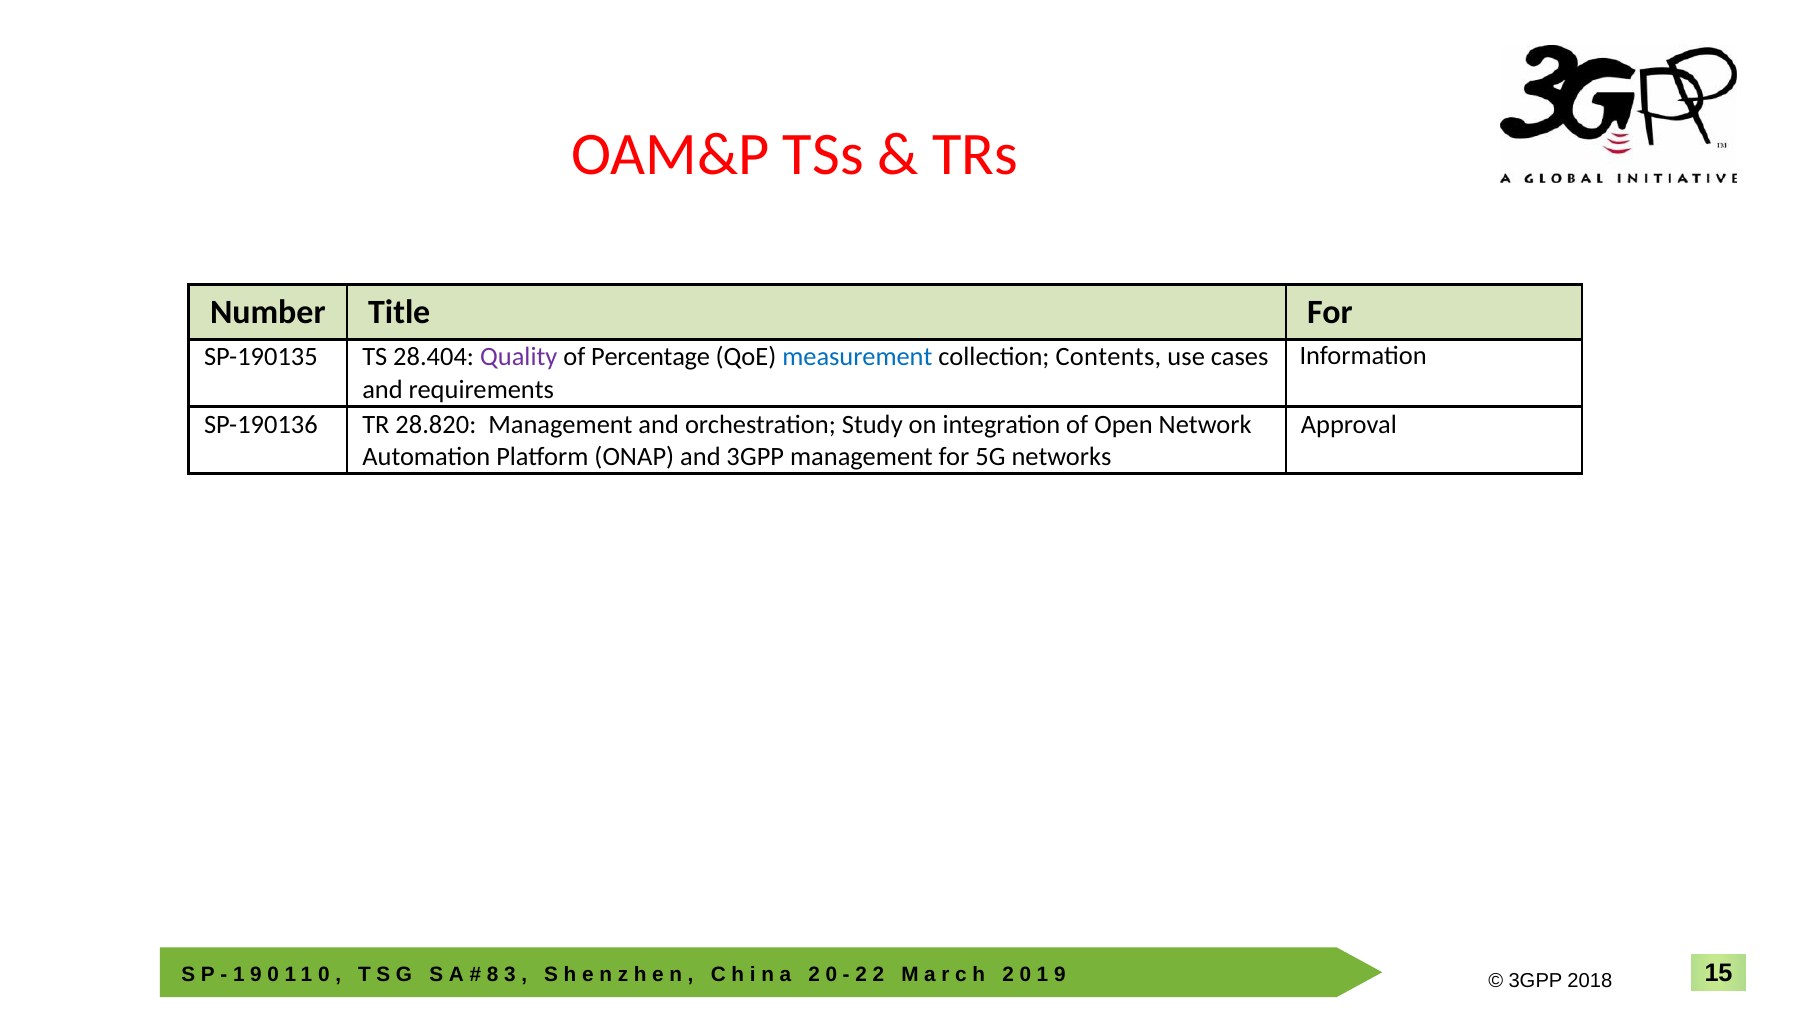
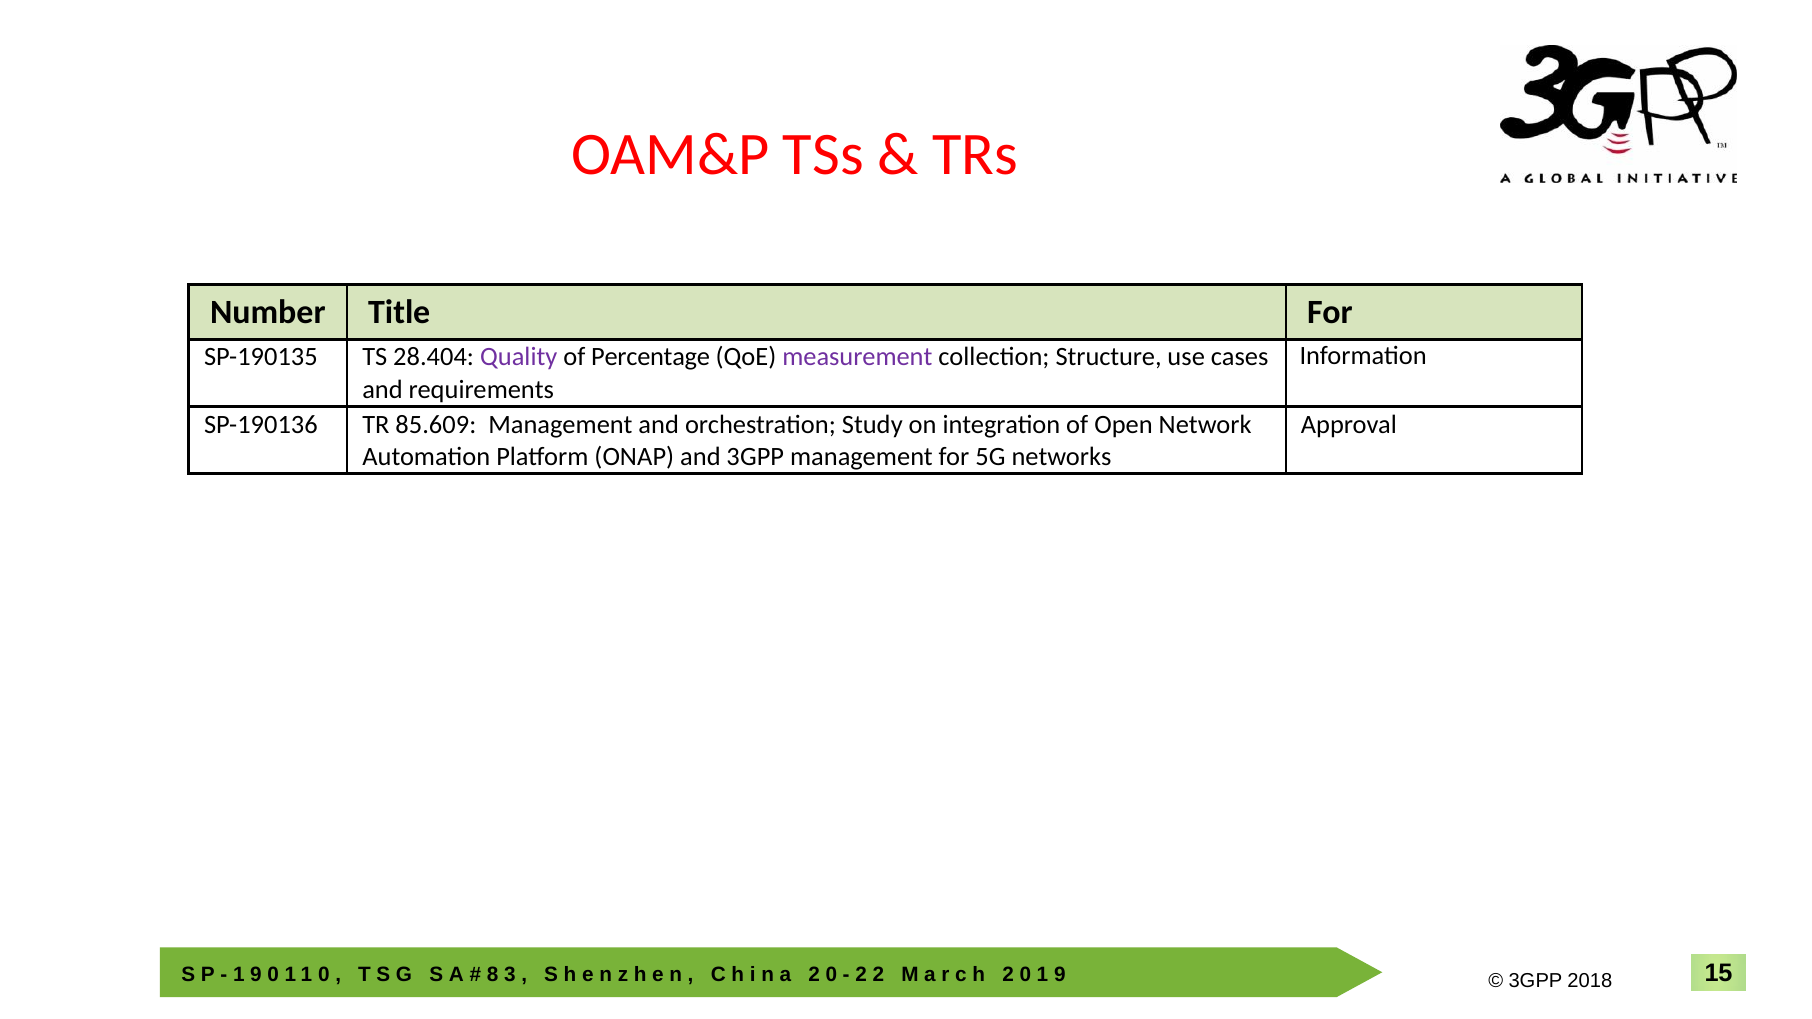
measurement colour: blue -> purple
Contents: Contents -> Structure
28.820: 28.820 -> 85.609
